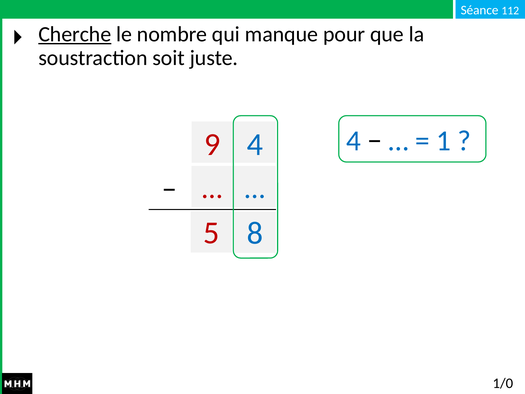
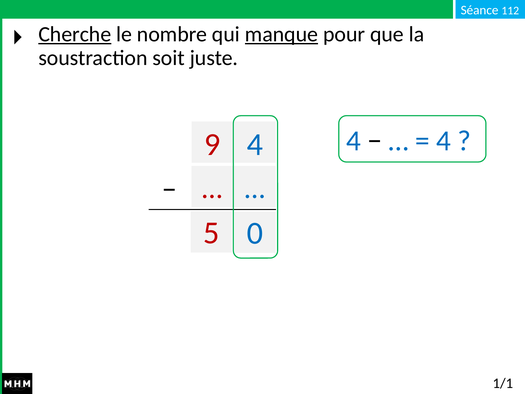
manque underline: none -> present
1 at (444, 141): 1 -> 4
8: 8 -> 0
1/0: 1/0 -> 1/1
